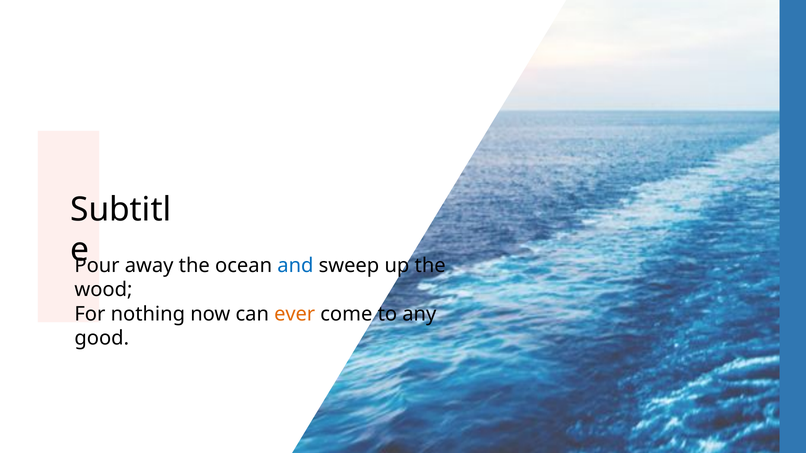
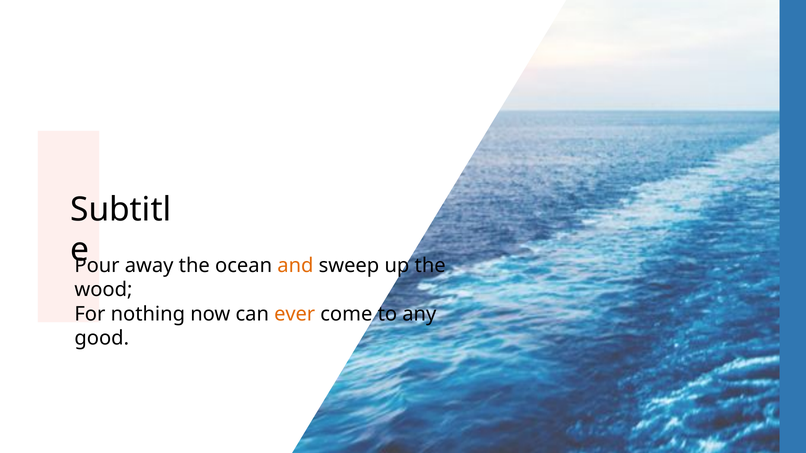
and colour: blue -> orange
